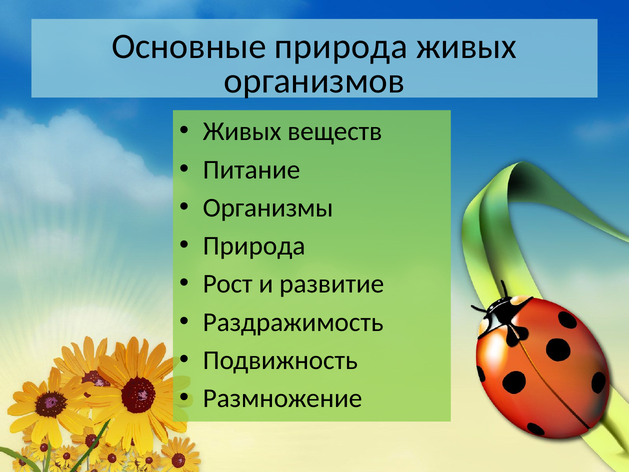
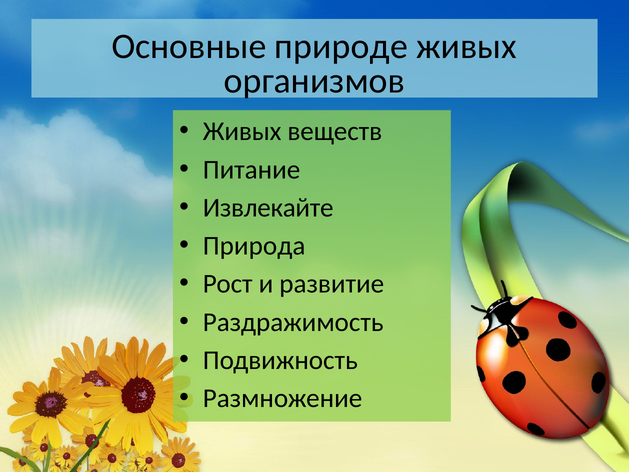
Основные природа: природа -> природе
Организмы: Организмы -> Извлекайте
